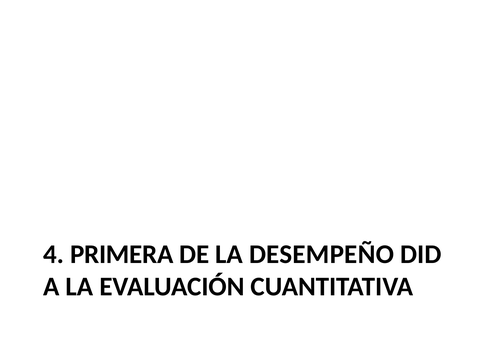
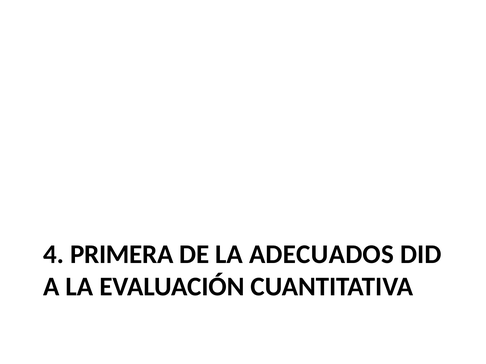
DESEMPEÑO: DESEMPEÑO -> ADECUADOS
